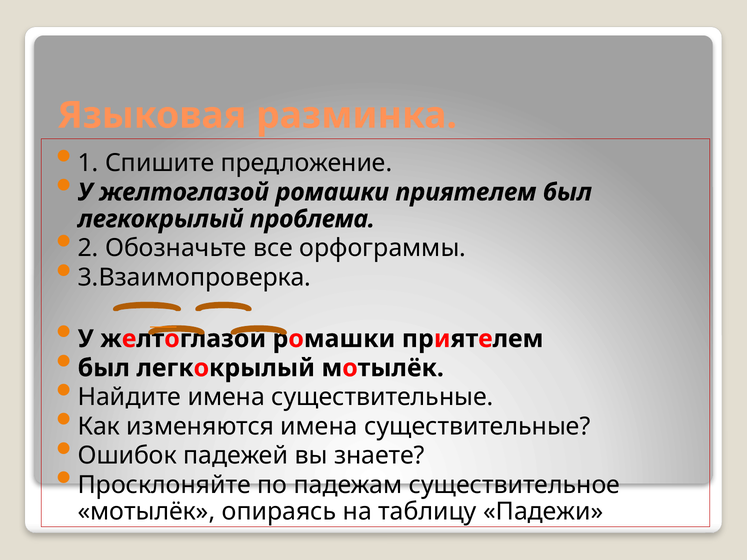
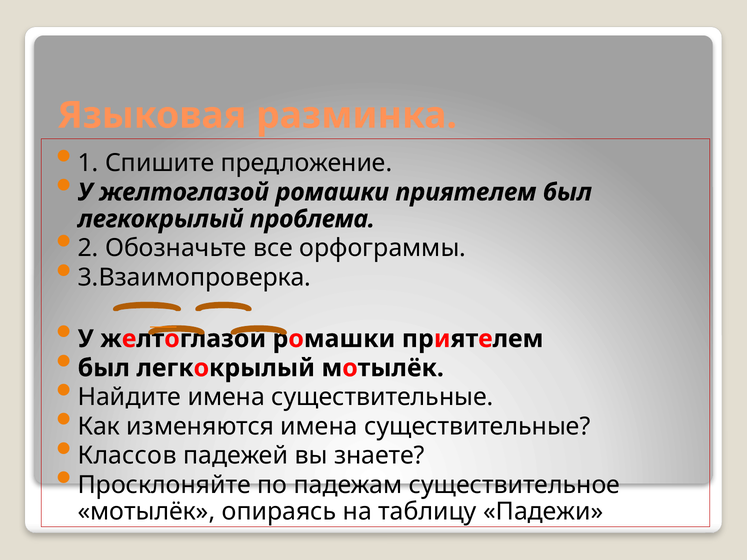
Ошибок: Ошибок -> Классов
